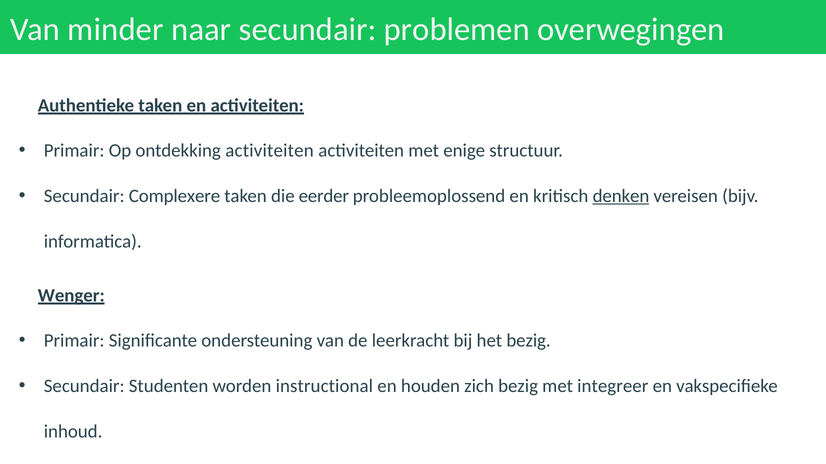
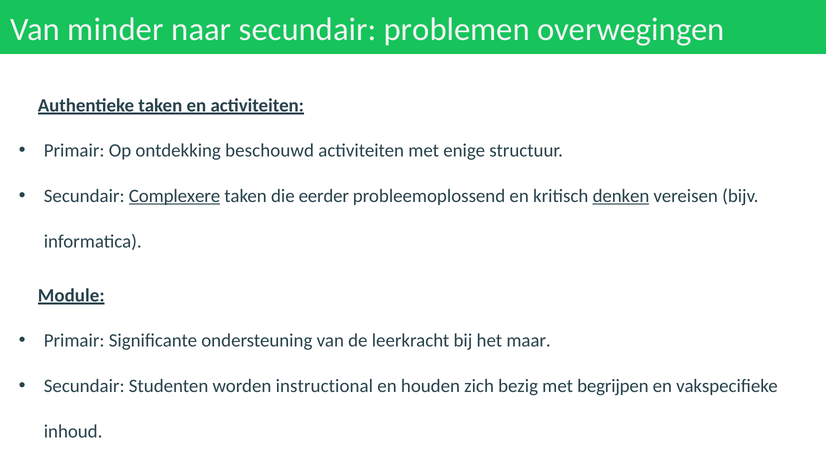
ontdekking activiteiten: activiteiten -> beschouwd
Complexere underline: none -> present
Wenger: Wenger -> Module
het bezig: bezig -> maar
integreer: integreer -> begrijpen
